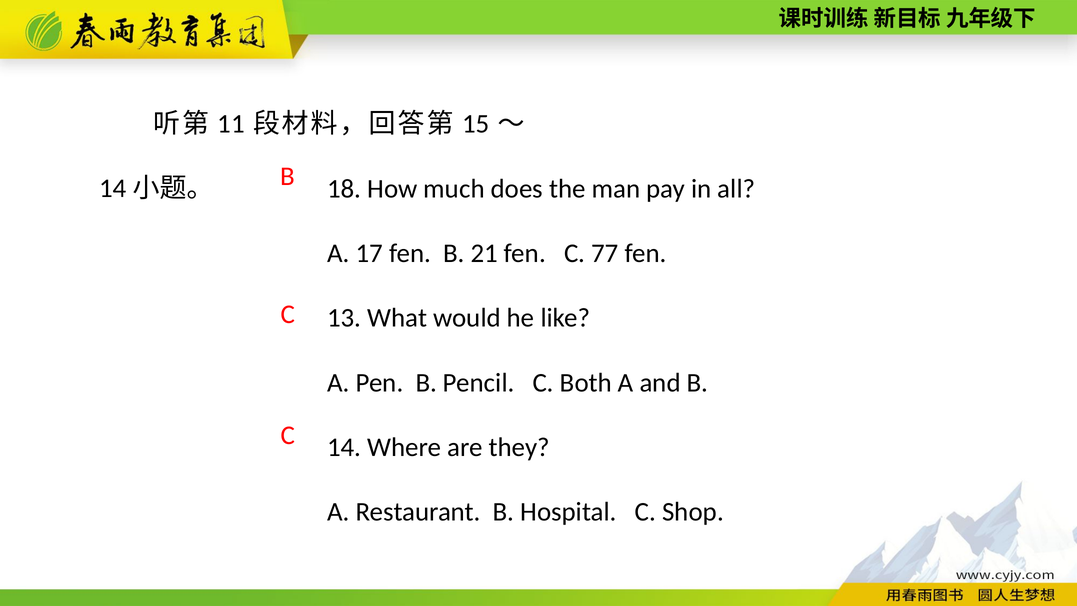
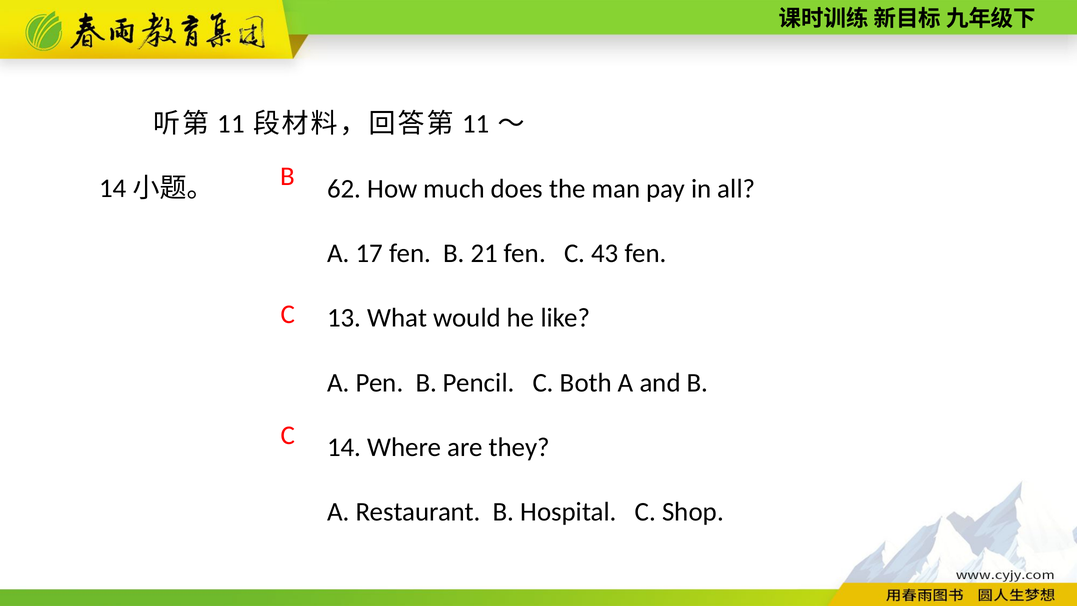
15 at (476, 124): 15 -> 11
18: 18 -> 62
77: 77 -> 43
